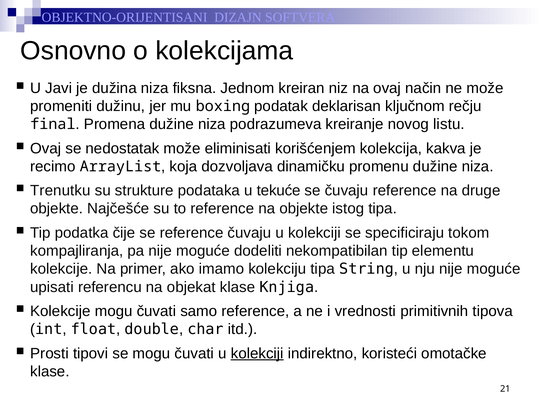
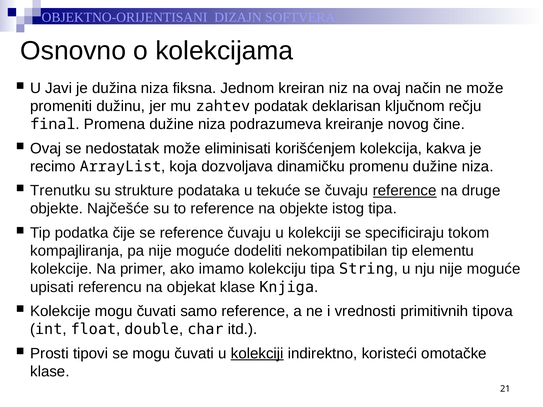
boxing: boxing -> zahtev
listu: listu -> čine
reference at (405, 191) underline: none -> present
